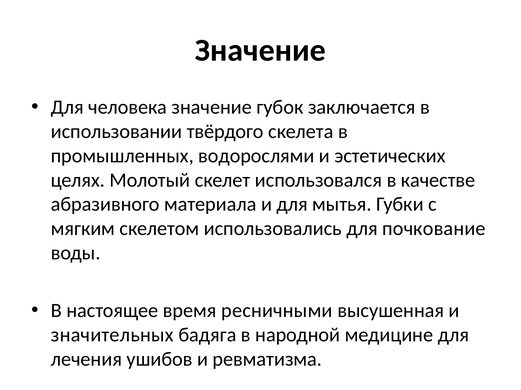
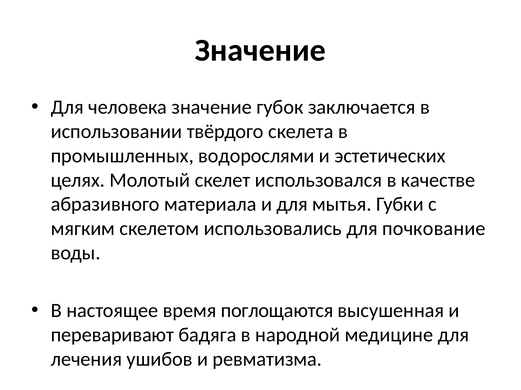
ресничными: ресничными -> поглощаются
значительных: значительных -> переваривают
